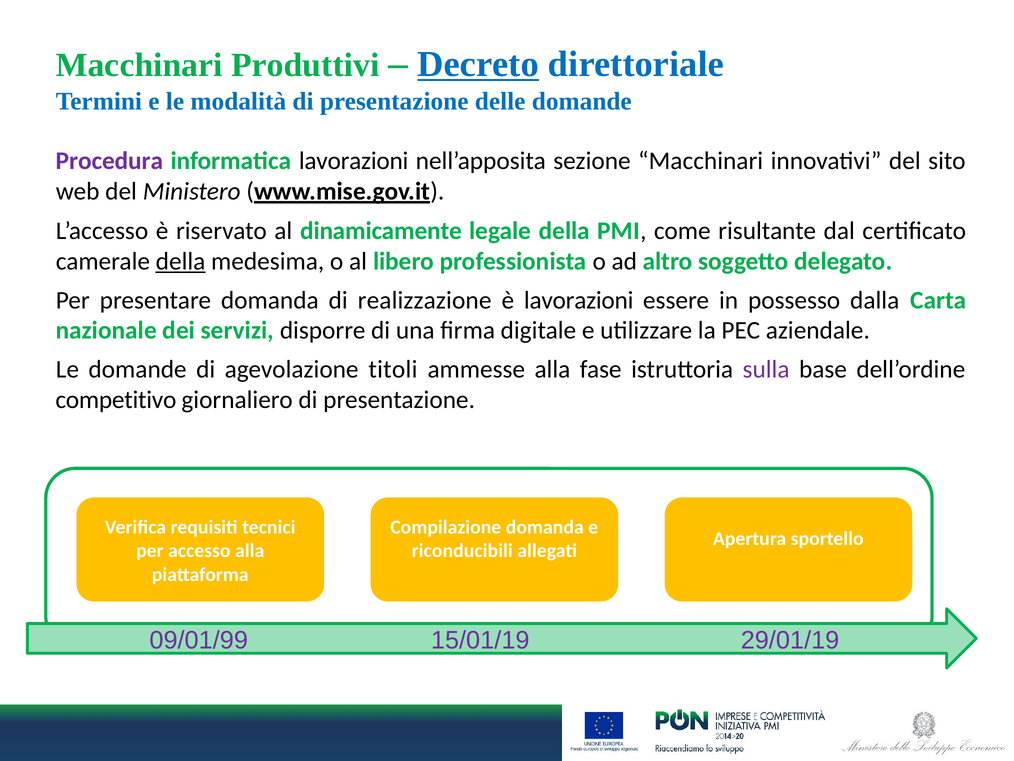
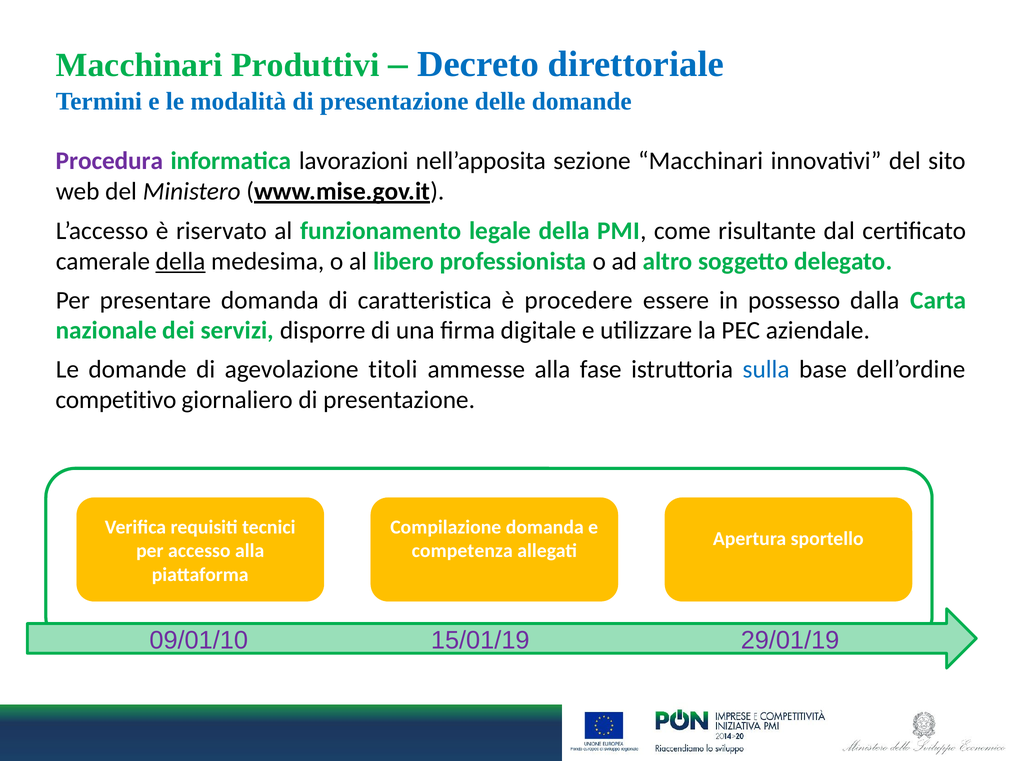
Decreto underline: present -> none
dinamicamente: dinamicamente -> funzionamento
realizzazione: realizzazione -> caratteristica
è lavorazioni: lavorazioni -> procedere
sulla colour: purple -> blue
riconducibili: riconducibili -> competenza
09/01/99: 09/01/99 -> 09/01/10
